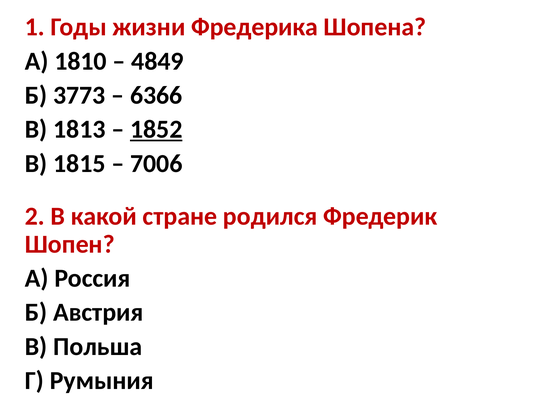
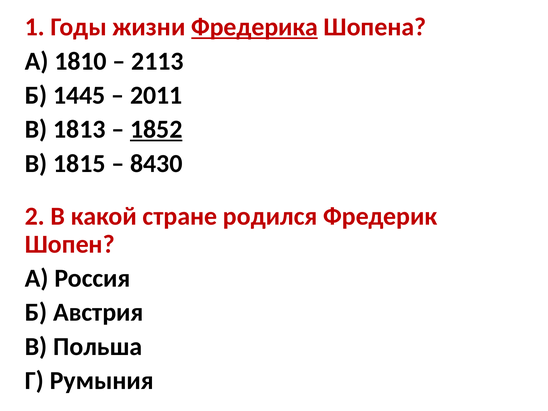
Фредерика underline: none -> present
4849: 4849 -> 2113
3773: 3773 -> 1445
6366: 6366 -> 2011
7006: 7006 -> 8430
